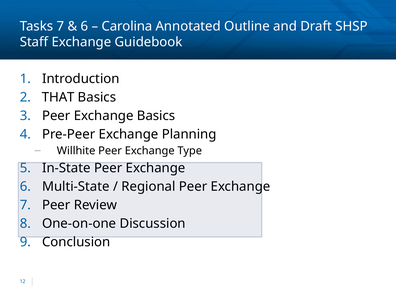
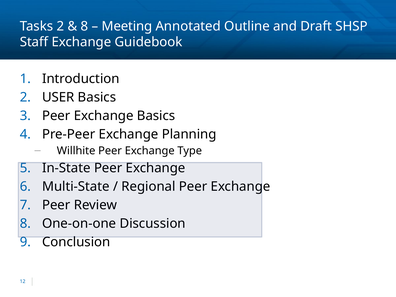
Tasks 7: 7 -> 2
6 at (84, 26): 6 -> 8
Carolina: Carolina -> Meeting
THAT: THAT -> USER
